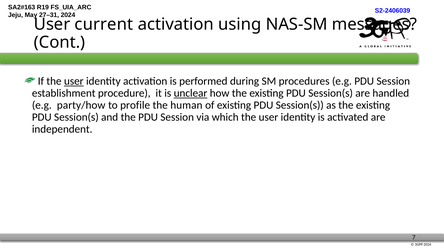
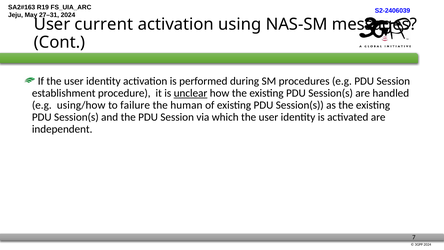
user at (74, 81) underline: present -> none
party/how: party/how -> using/how
profile: profile -> failure
